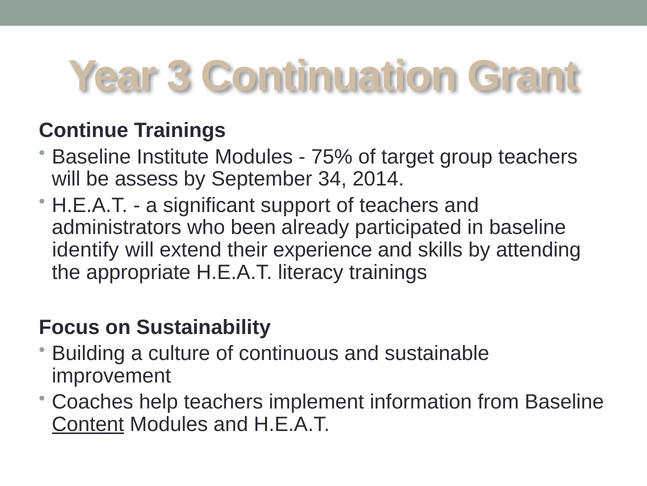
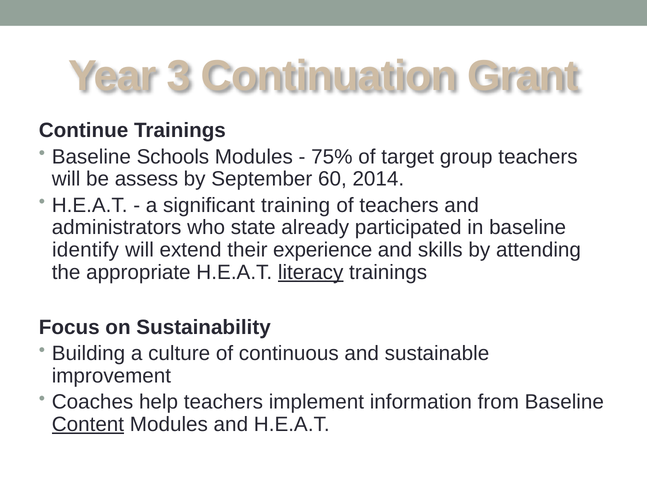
Institute: Institute -> Schools
34: 34 -> 60
support: support -> training
been: been -> state
literacy underline: none -> present
